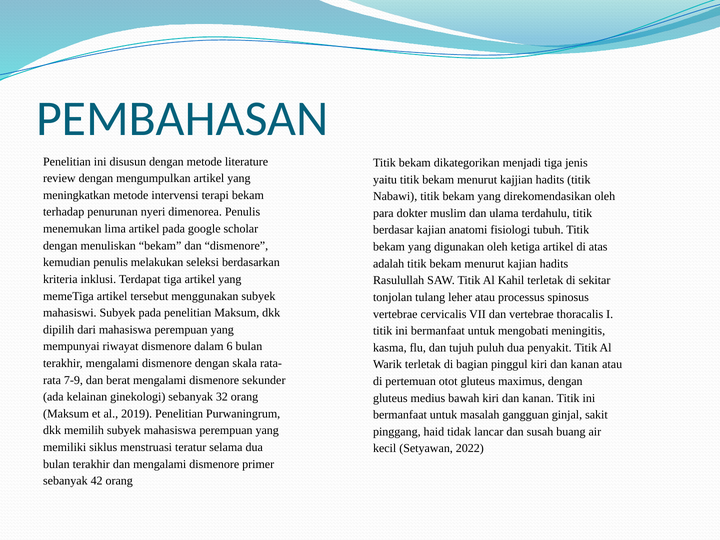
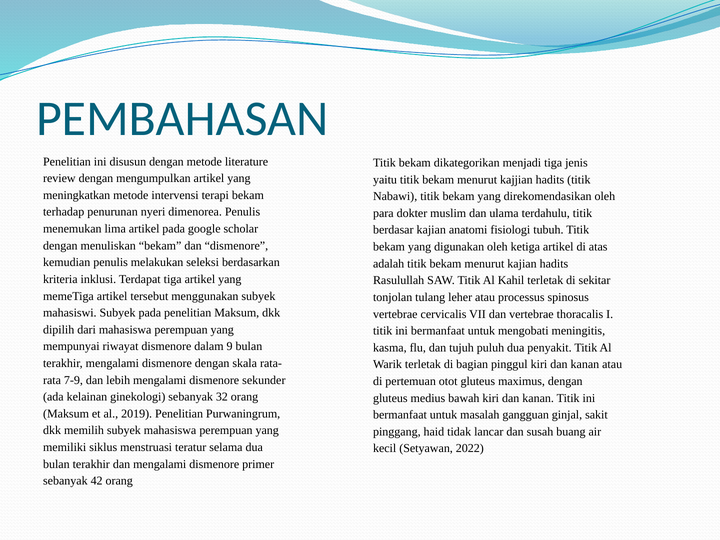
6: 6 -> 9
berat: berat -> lebih
